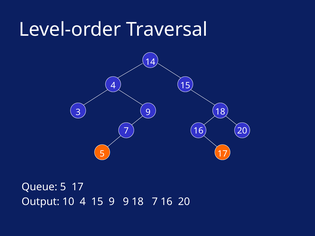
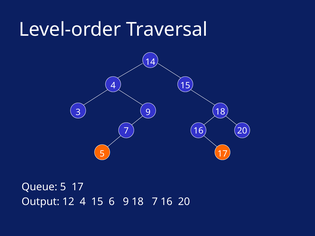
10: 10 -> 12
15 9: 9 -> 6
